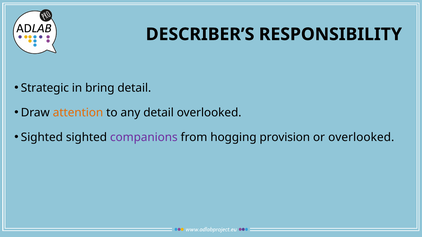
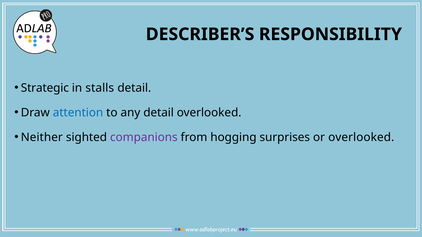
bring: bring -> stalls
attention colour: orange -> blue
Sighted at (42, 138): Sighted -> Neither
provision: provision -> surprises
